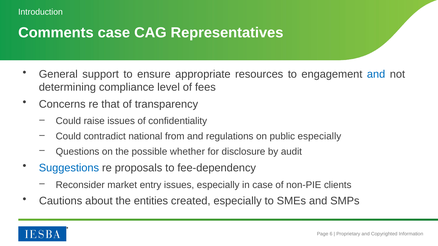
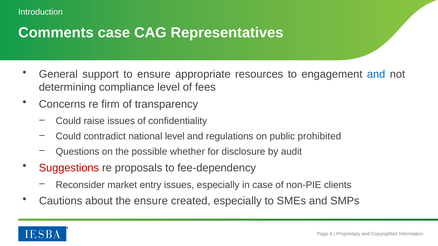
that: that -> firm
national from: from -> level
public especially: especially -> prohibited
Suggestions colour: blue -> red
the entities: entities -> ensure
